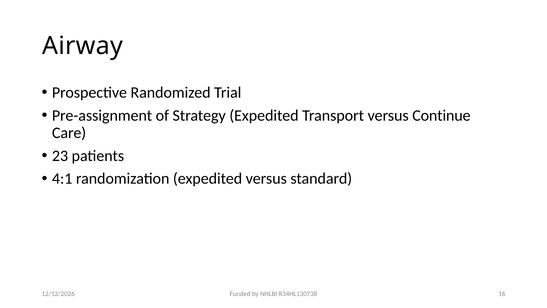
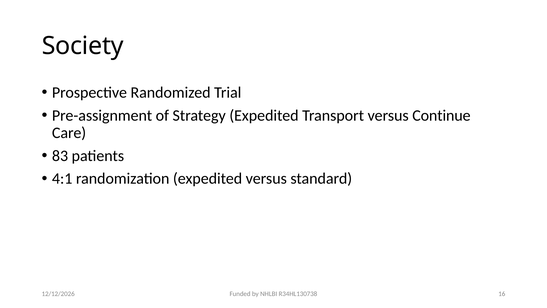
Airway: Airway -> Society
23: 23 -> 83
